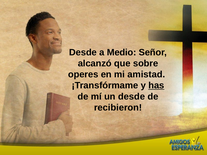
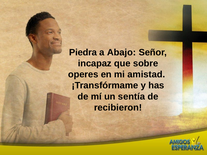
Desde at (83, 52): Desde -> Piedra
Medio: Medio -> Abajo
alcanzó: alcanzó -> incapaz
has underline: present -> none
un desde: desde -> sentía
